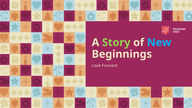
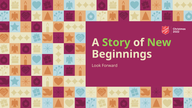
New colour: light blue -> light green
